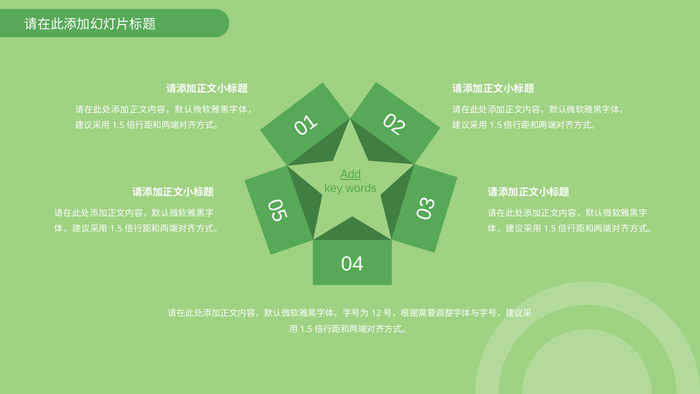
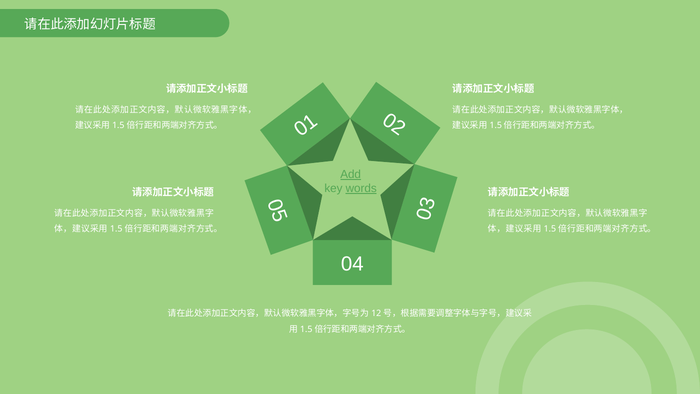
words underline: none -> present
